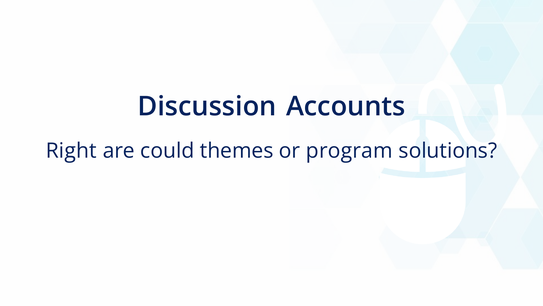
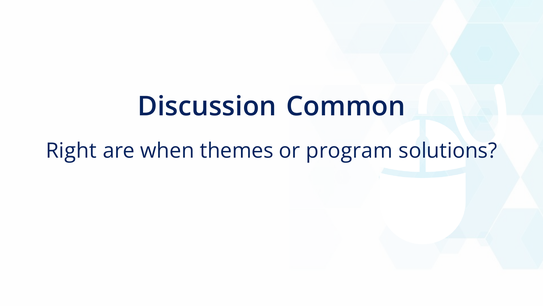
Accounts: Accounts -> Common
could: could -> when
